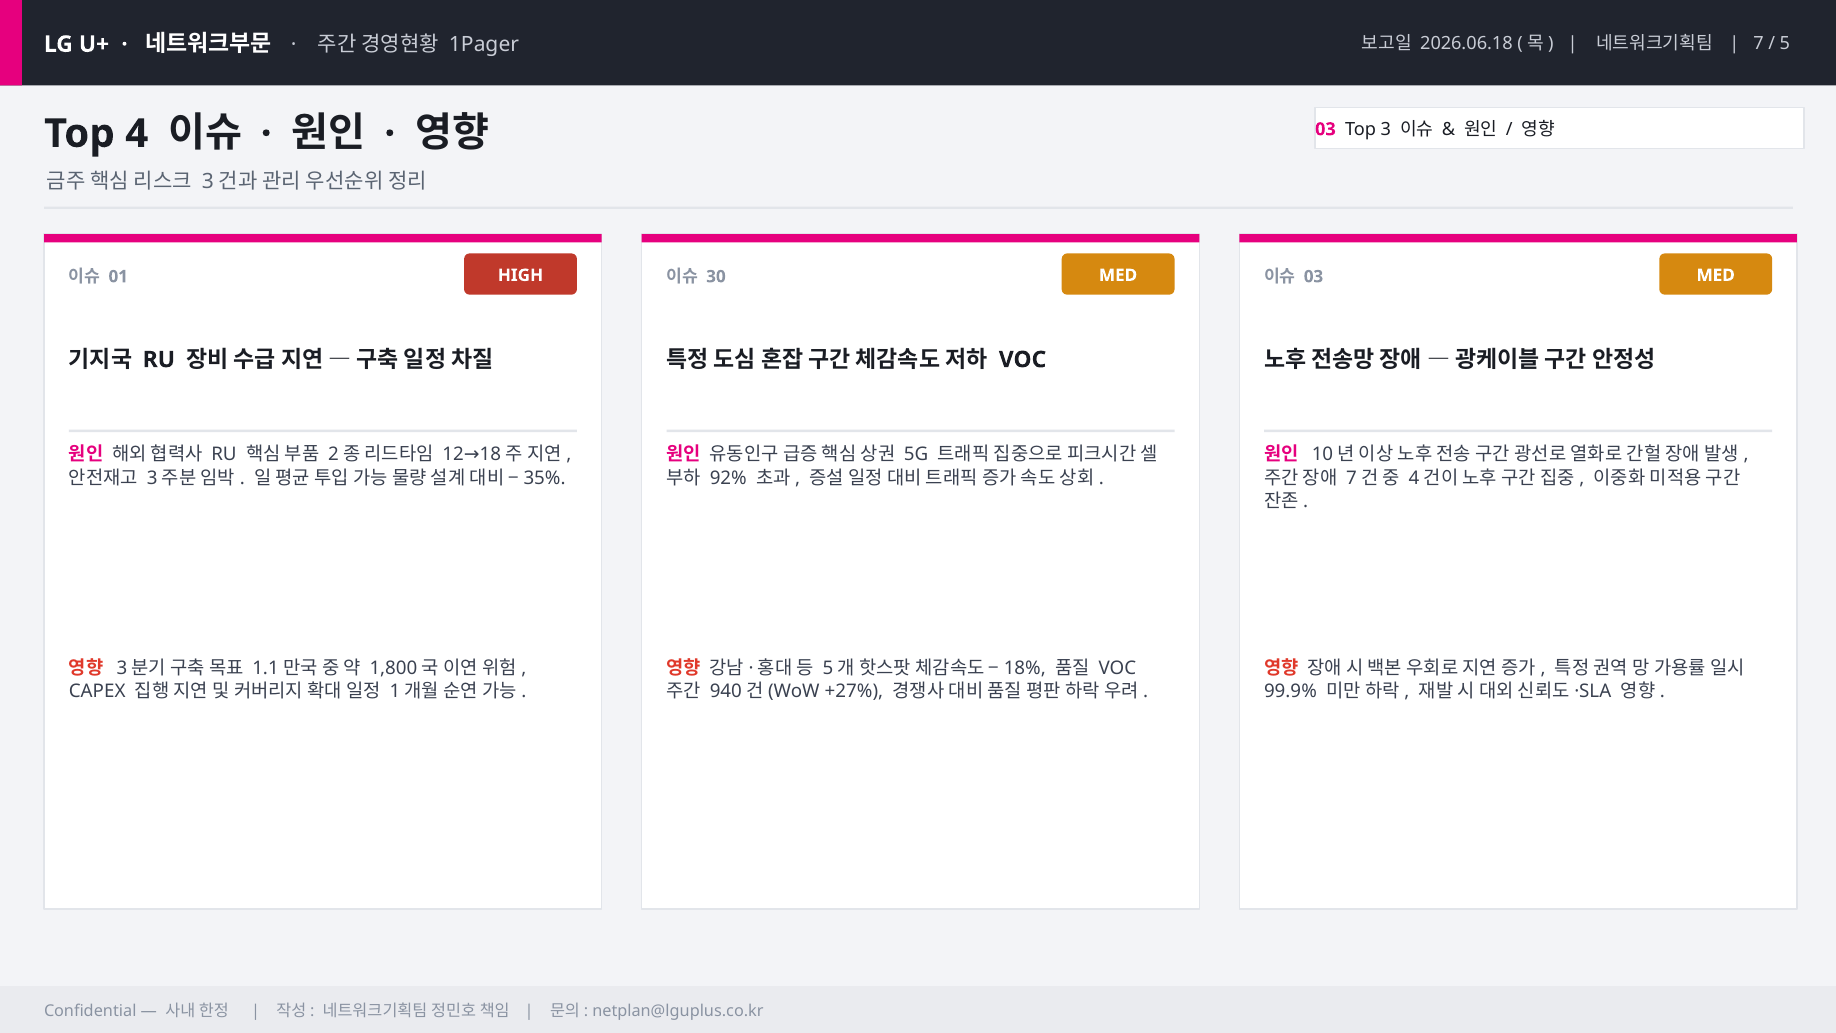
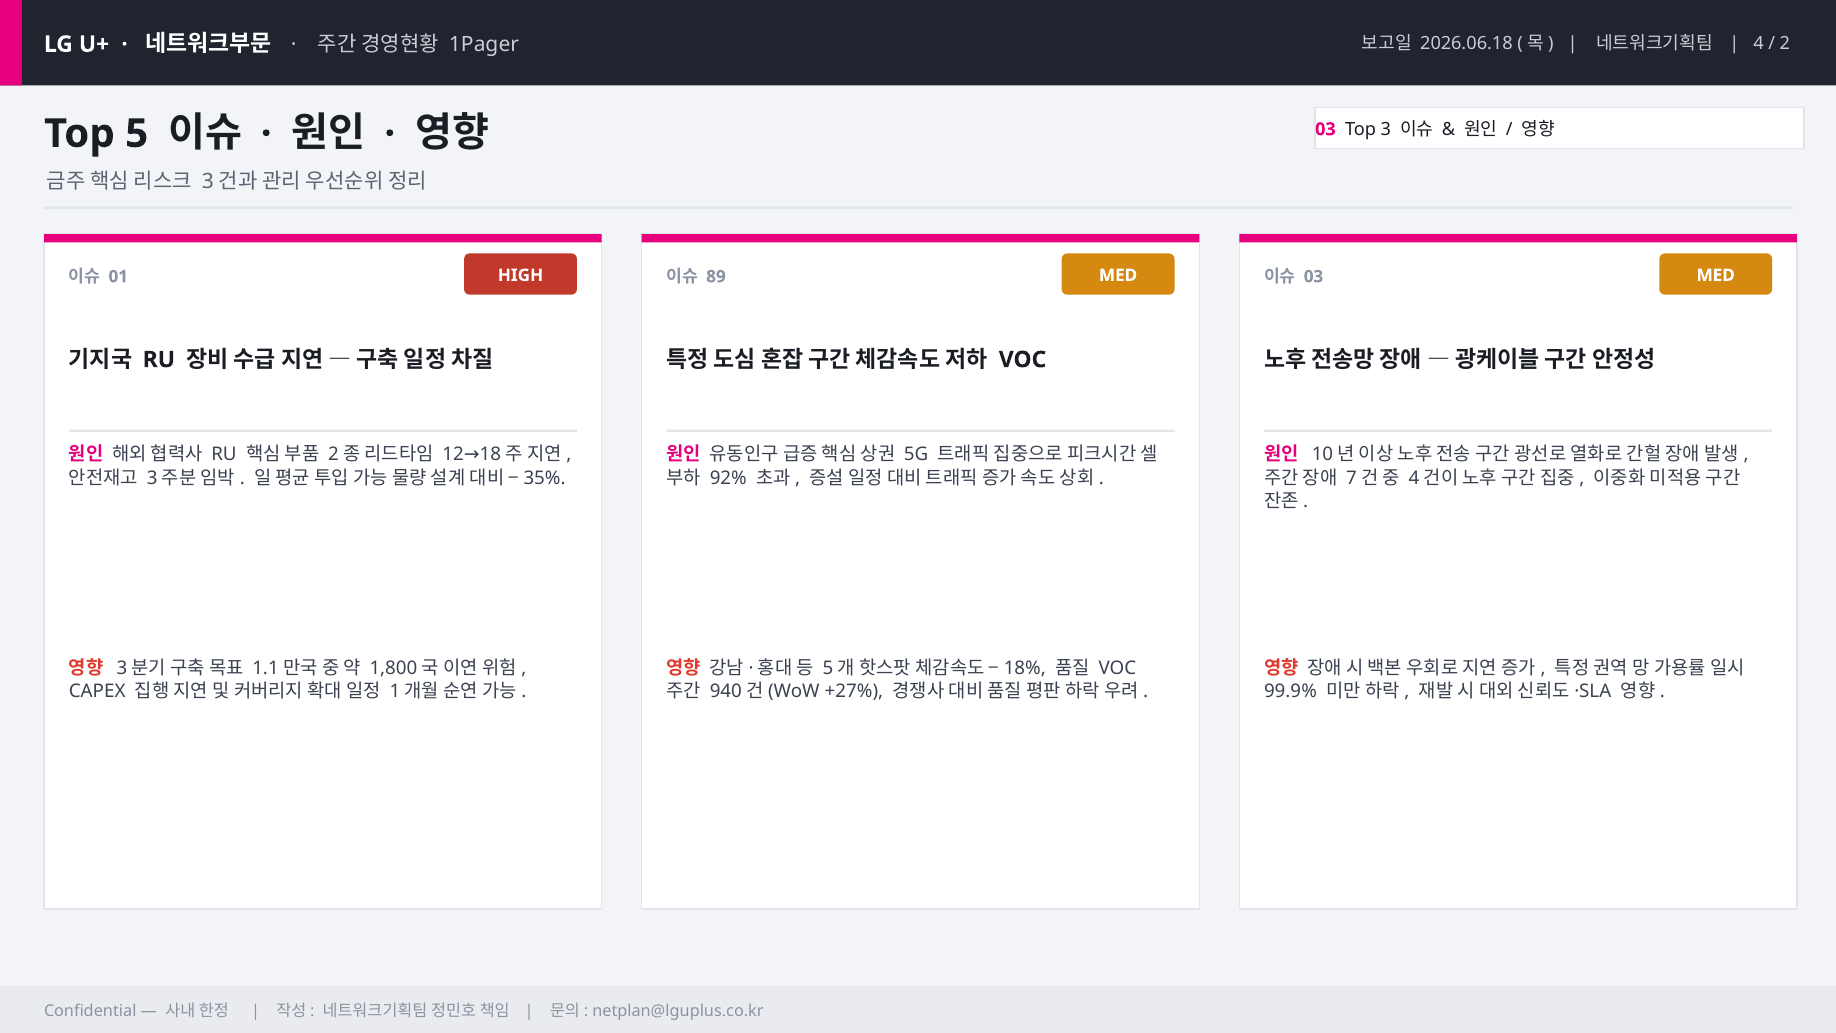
7: 7 -> 4
5: 5 -> 2
4: 4 -> 5
30: 30 -> 89
